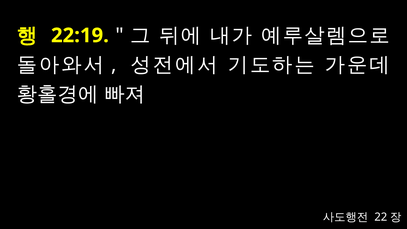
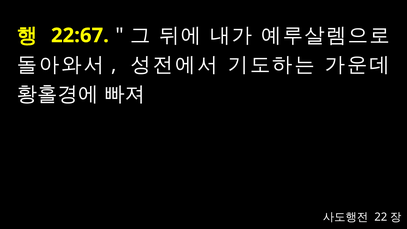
22:19: 22:19 -> 22:67
